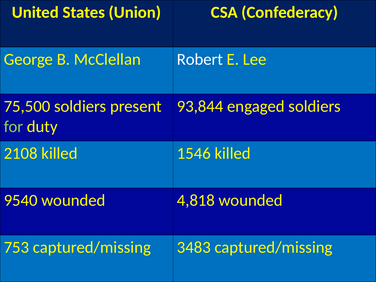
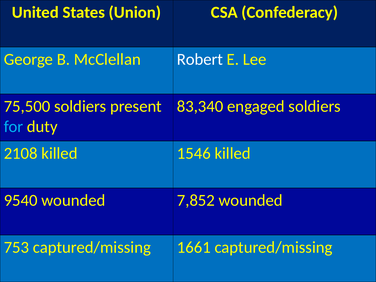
93,844: 93,844 -> 83,340
for colour: light green -> light blue
4,818: 4,818 -> 7,852
3483: 3483 -> 1661
